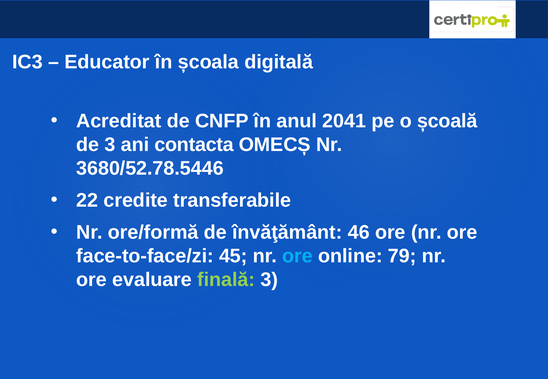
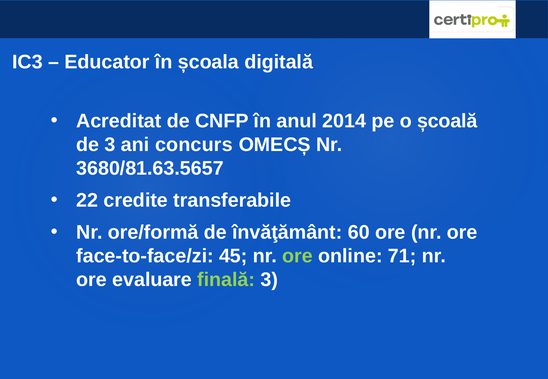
2041: 2041 -> 2014
contacta: contacta -> concurs
3680/52.78.5446: 3680/52.78.5446 -> 3680/81.63.5657
46: 46 -> 60
ore at (298, 256) colour: light blue -> light green
79: 79 -> 71
